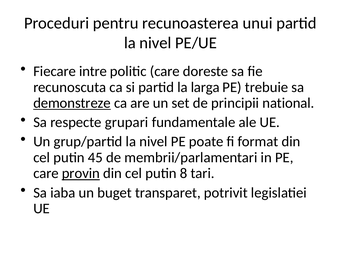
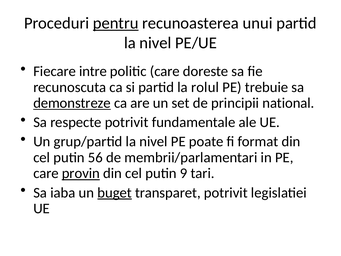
pentru underline: none -> present
larga: larga -> rolul
respecte grupari: grupari -> potrivit
45: 45 -> 56
8: 8 -> 9
buget underline: none -> present
